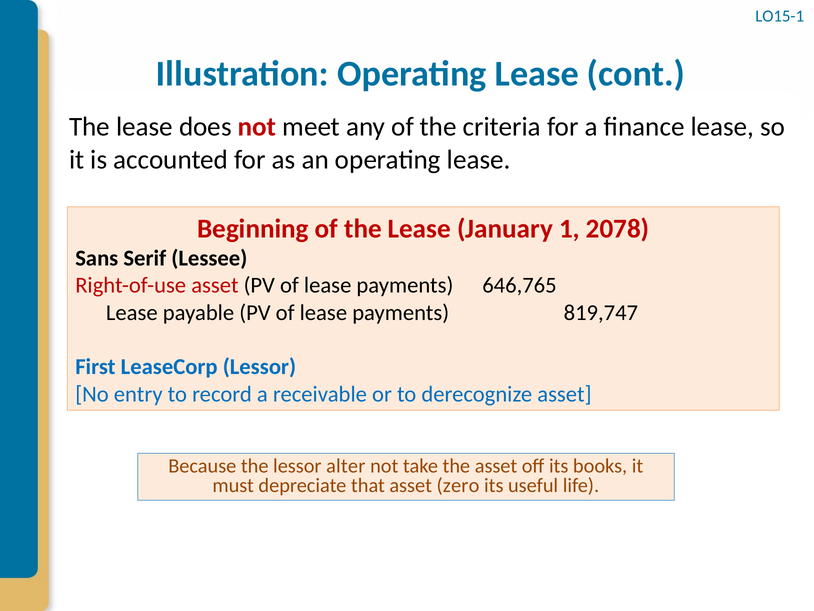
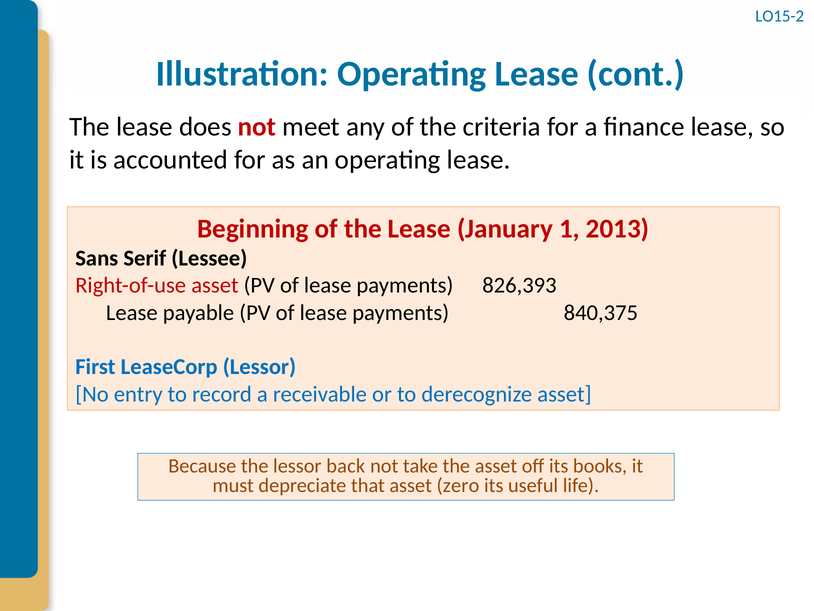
LO15-1: LO15-1 -> LO15-2
2078: 2078 -> 2013
646,765: 646,765 -> 826,393
819,747: 819,747 -> 840,375
alter: alter -> back
